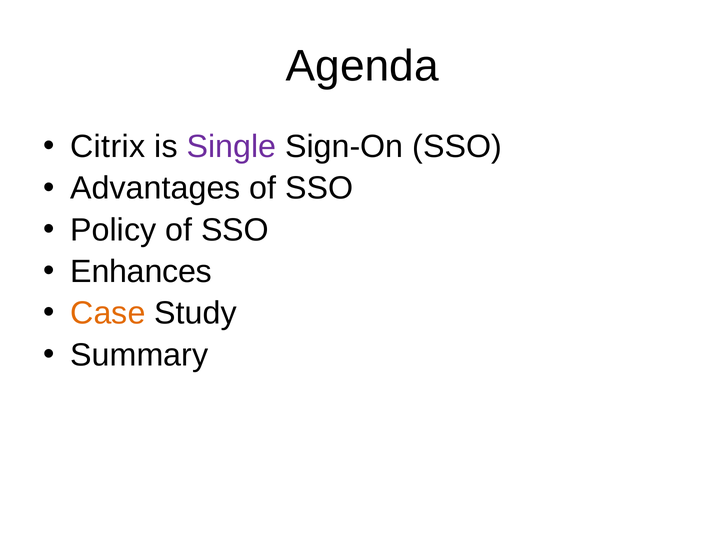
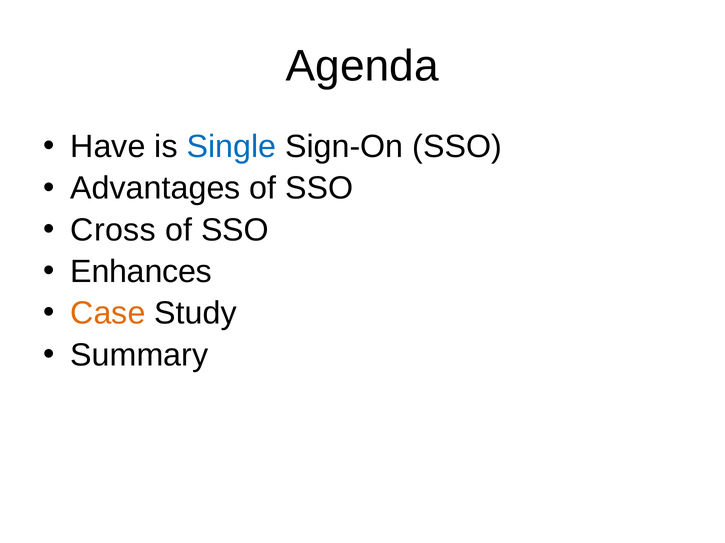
Citrix: Citrix -> Have
Single colour: purple -> blue
Policy: Policy -> Cross
